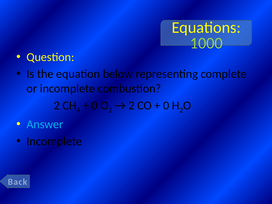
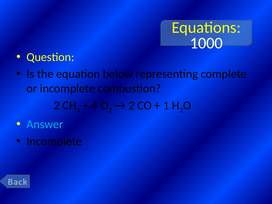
1000 colour: light green -> white
0 at (95, 105): 0 -> 4
0 at (166, 105): 0 -> 1
